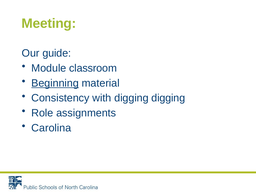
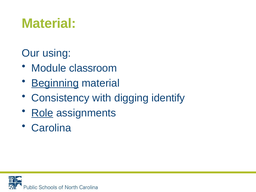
Meeting at (49, 23): Meeting -> Material
guide: guide -> using
digging digging: digging -> identify
Role underline: none -> present
